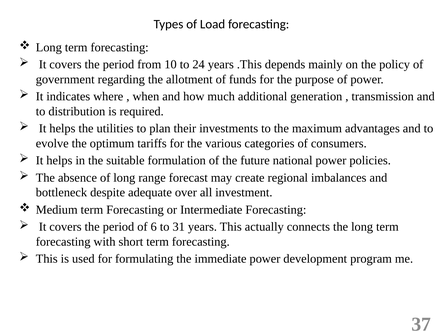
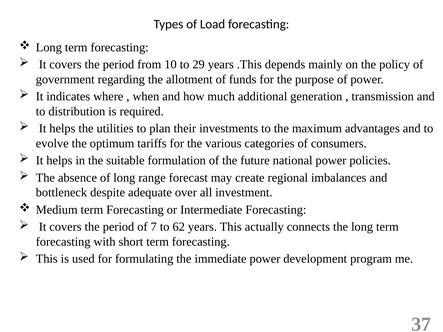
24: 24 -> 29
6: 6 -> 7
31: 31 -> 62
